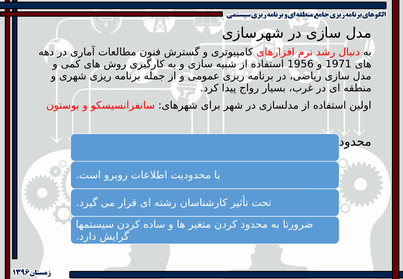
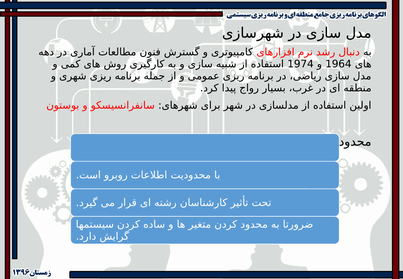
1956: 1956 -> 1974
1971: 1971 -> 1964
